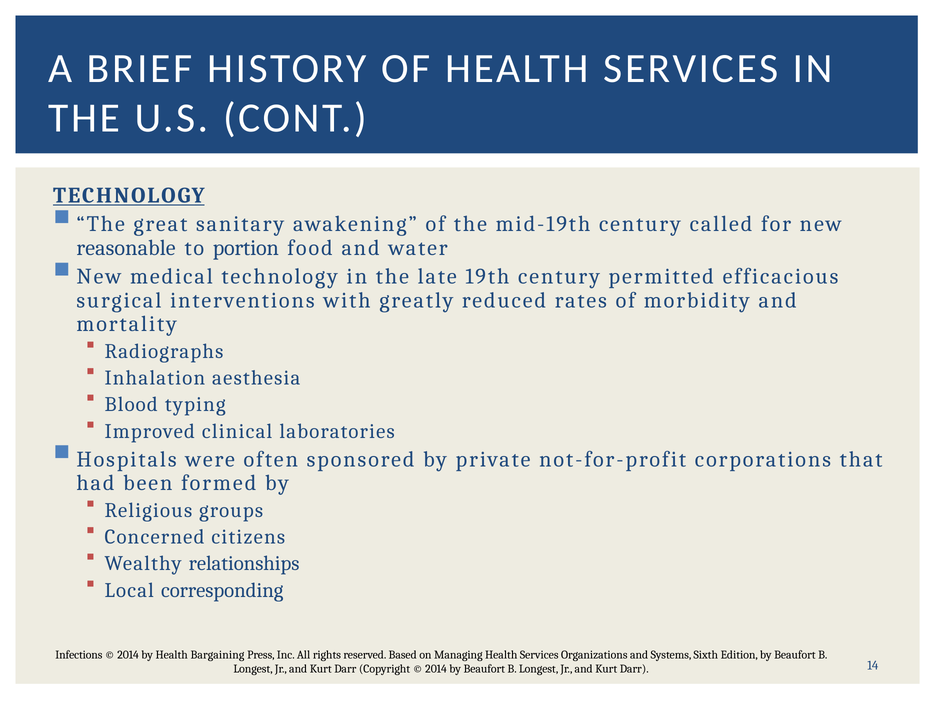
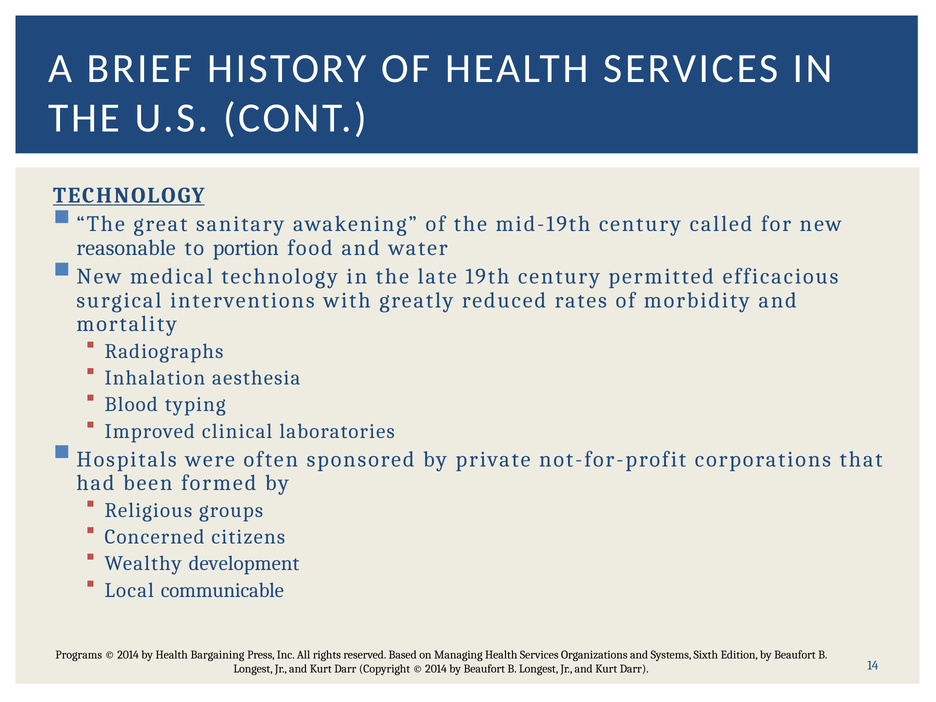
relationships: relationships -> development
corresponding: corresponding -> communicable
Infections: Infections -> Programs
